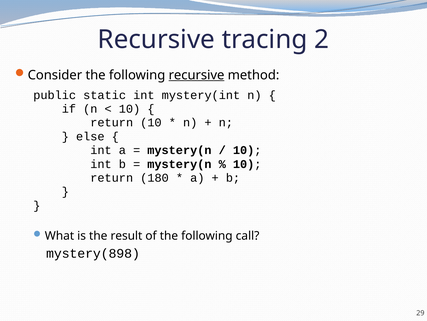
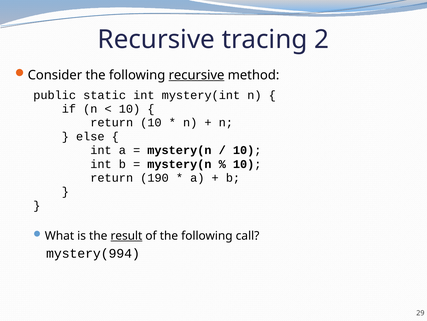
180: 180 -> 190
result underline: none -> present
mystery(898: mystery(898 -> mystery(994
